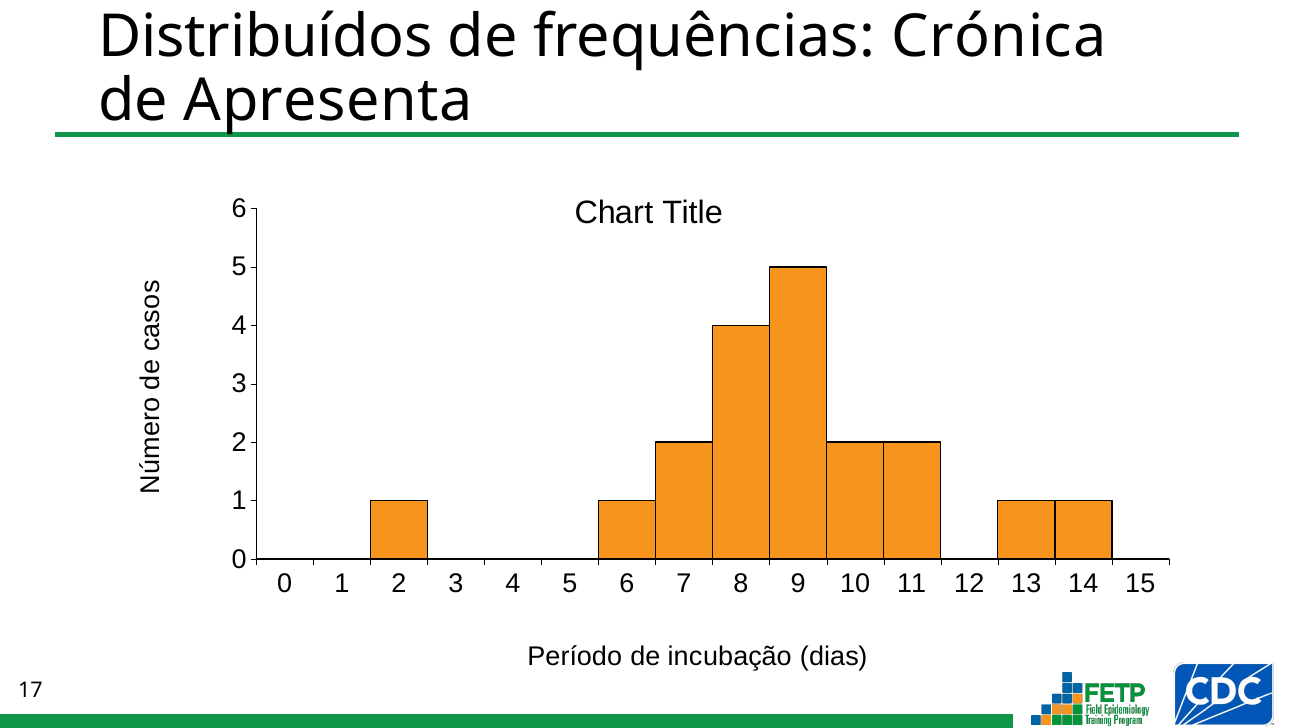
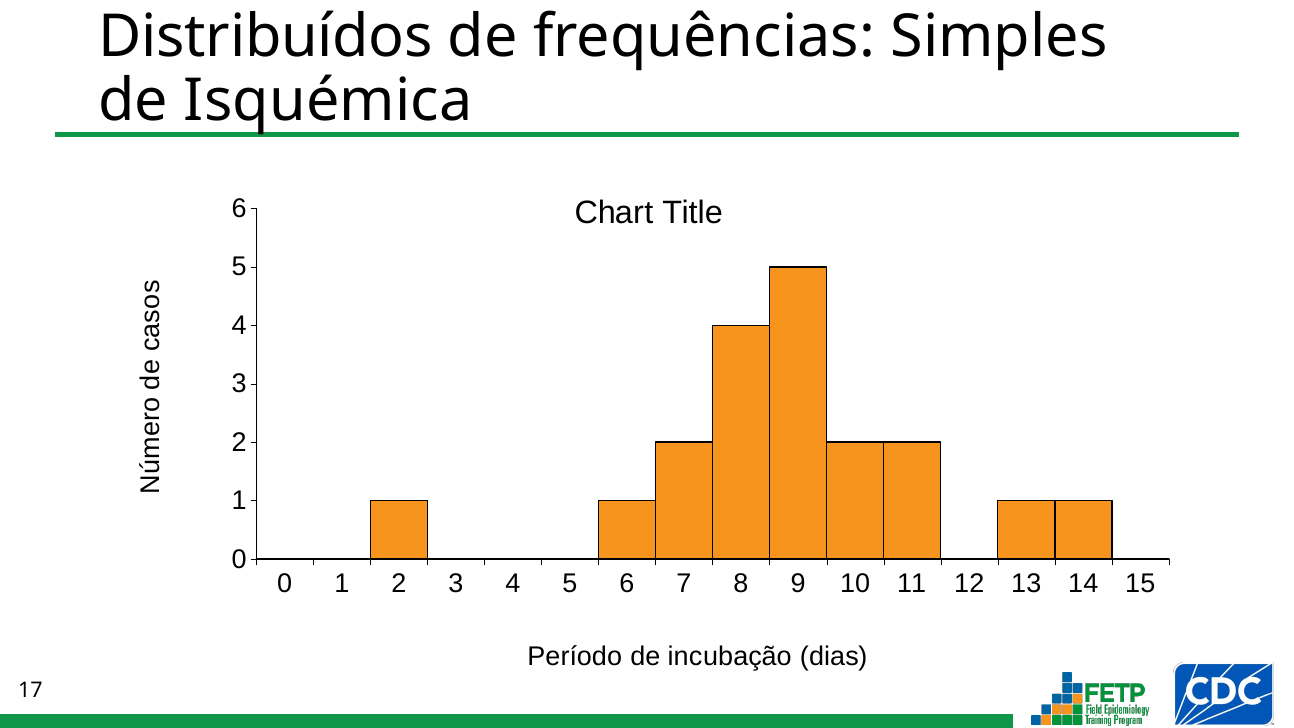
Crónica: Crónica -> Simples
Apresenta: Apresenta -> Isquémica
